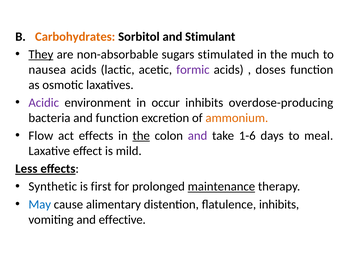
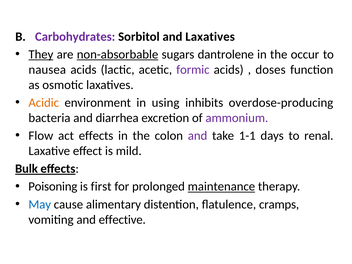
Carbohydrates colour: orange -> purple
and Stimulant: Stimulant -> Laxatives
non-absorbable underline: none -> present
stimulated: stimulated -> dantrolene
much: much -> occur
Acidic colour: purple -> orange
occur: occur -> using
and function: function -> diarrhea
ammonium colour: orange -> purple
the at (141, 136) underline: present -> none
1-6: 1-6 -> 1-1
meal: meal -> renal
Less: Less -> Bulk
Synthetic: Synthetic -> Poisoning
flatulence inhibits: inhibits -> cramps
